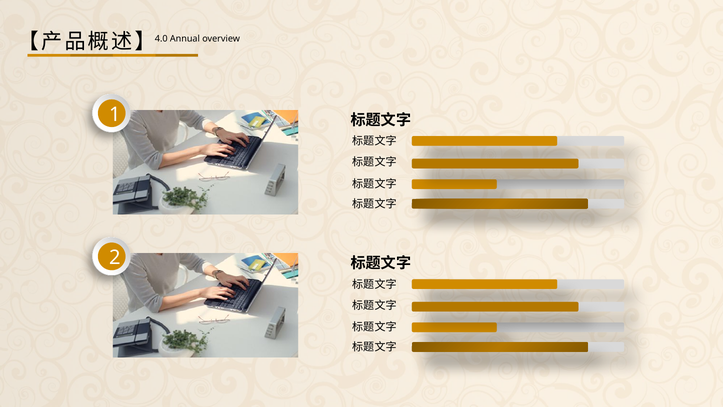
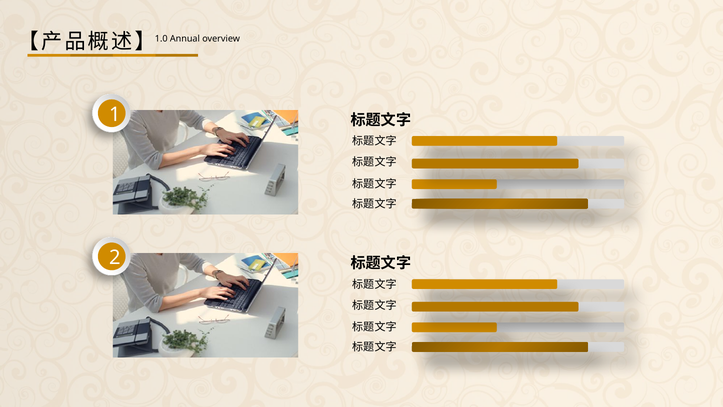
4.0: 4.0 -> 1.0
